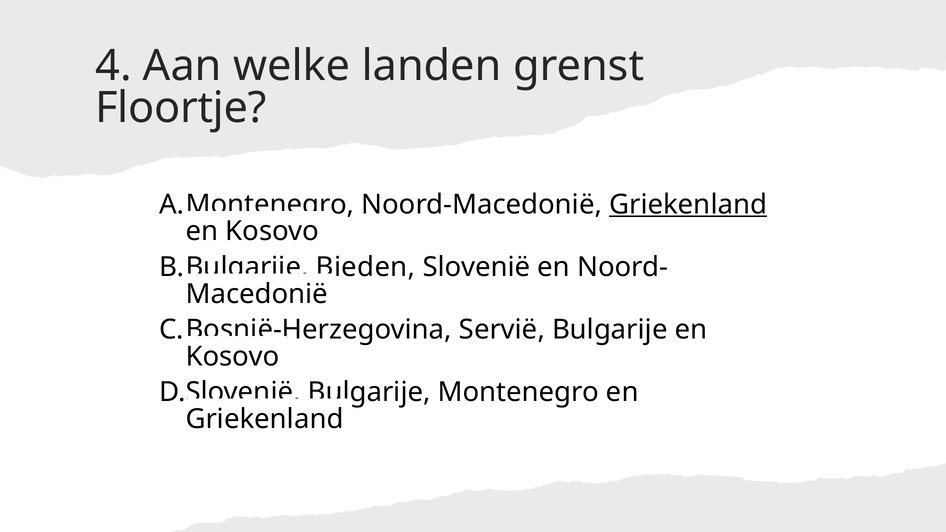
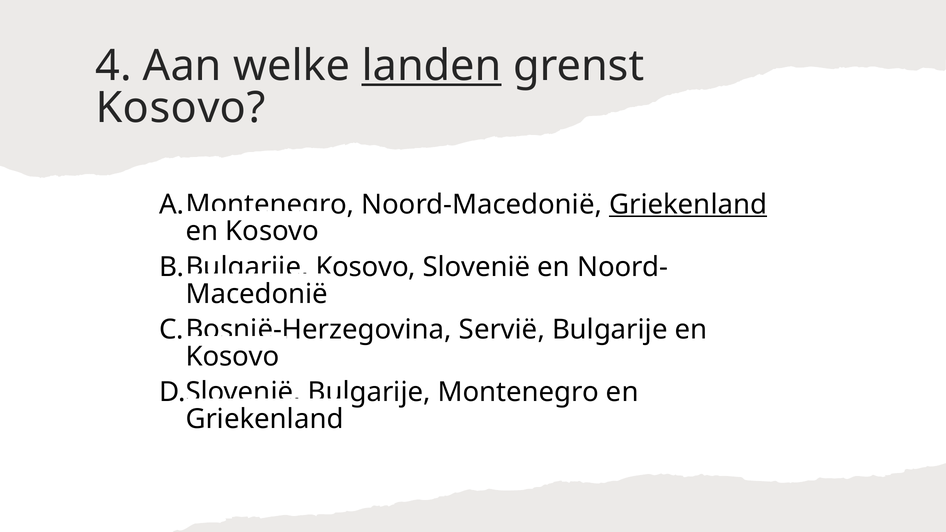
landen underline: none -> present
Floortje at (181, 108): Floortje -> Kosovo
Bieden at (365, 267): Bieden -> Kosovo
